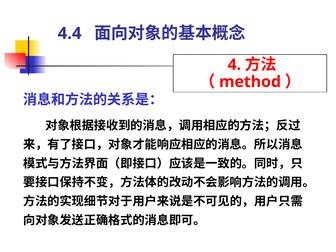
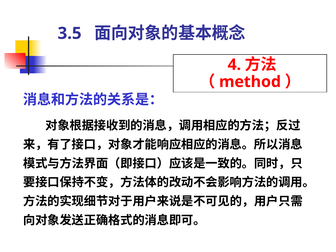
4.4: 4.4 -> 3.5
